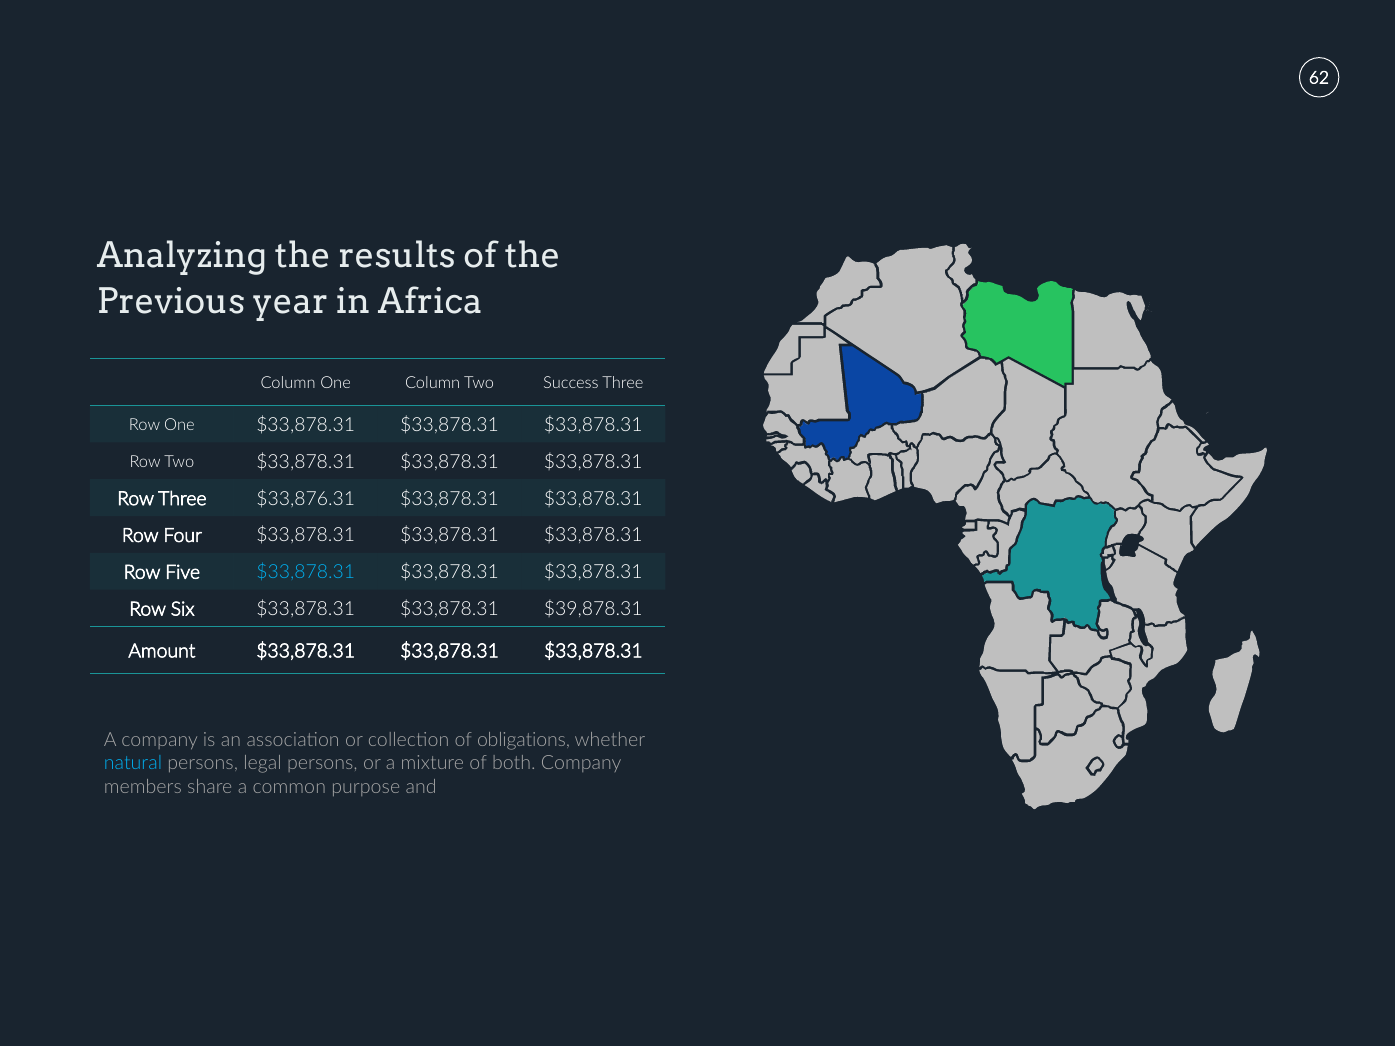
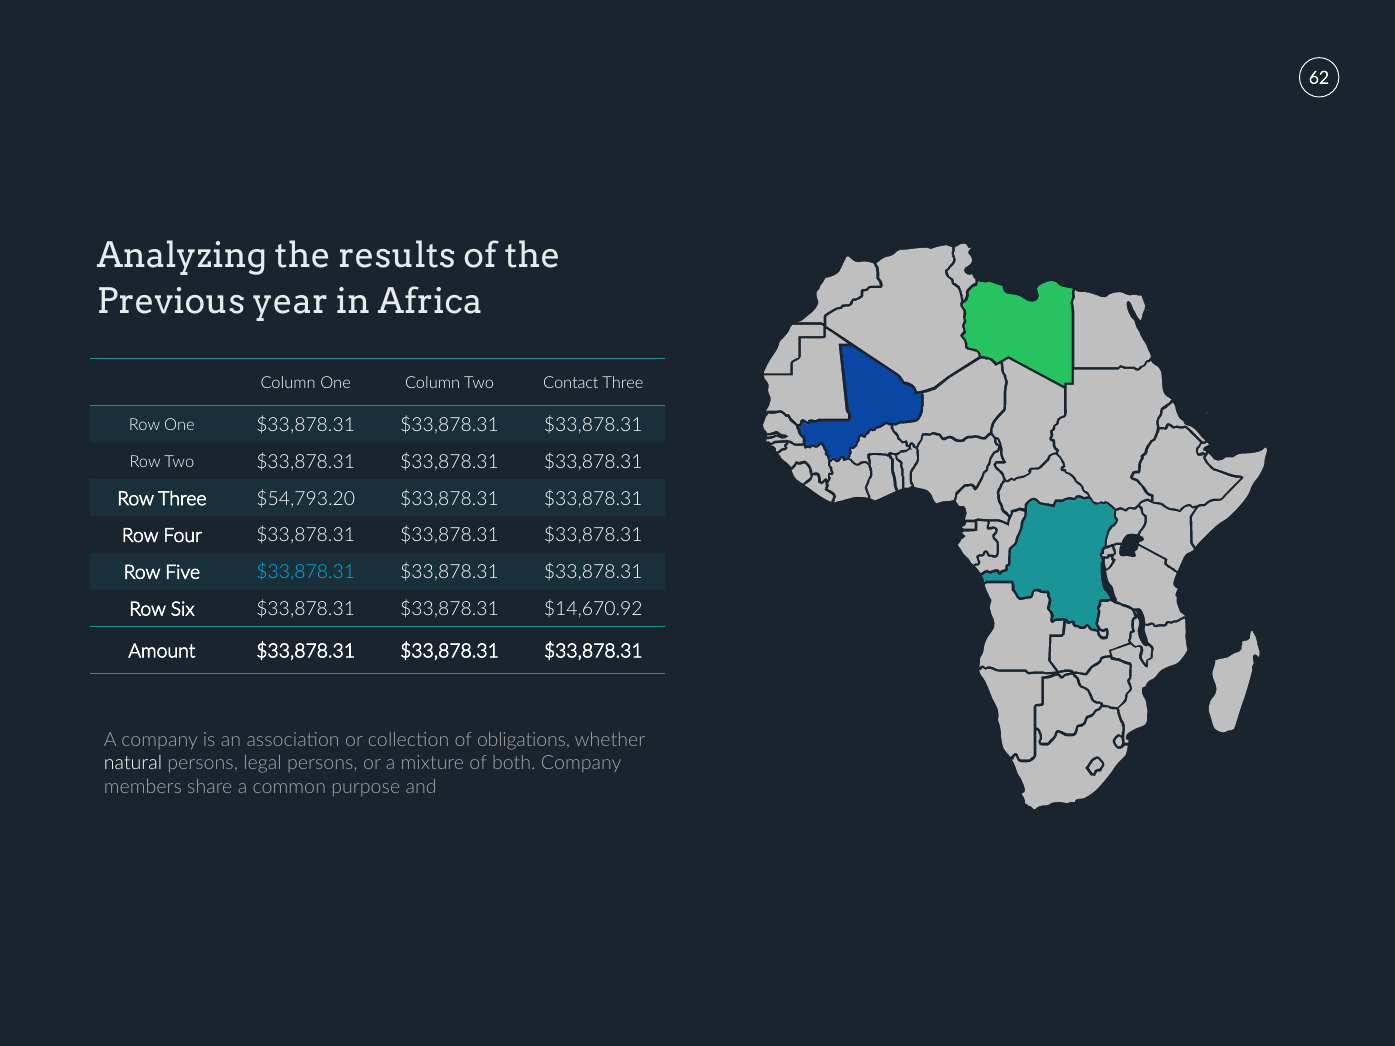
Success: Success -> Contact
$33,876.31: $33,876.31 -> $54,793.20
$39,878.31: $39,878.31 -> $14,670.92
natural colour: light blue -> white
